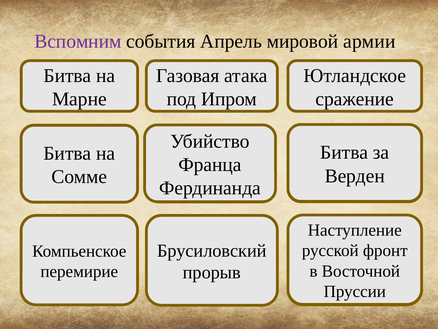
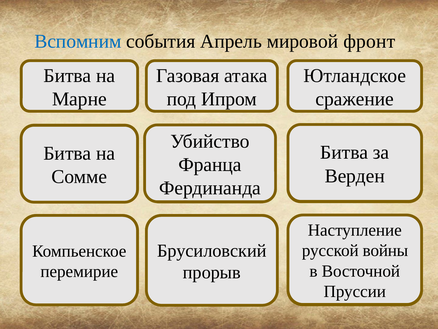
Вспомним colour: purple -> blue
армии: армии -> фронт
фронт: фронт -> войны
